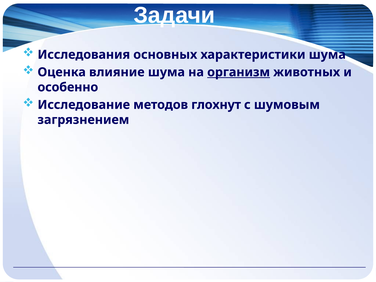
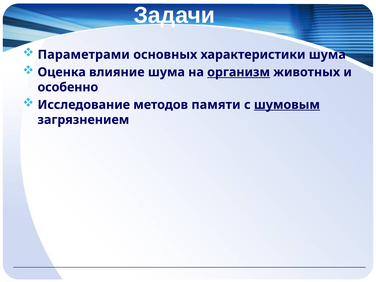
Исследования: Исследования -> Параметрами
глохнут: глохнут -> памяти
шумовым underline: none -> present
